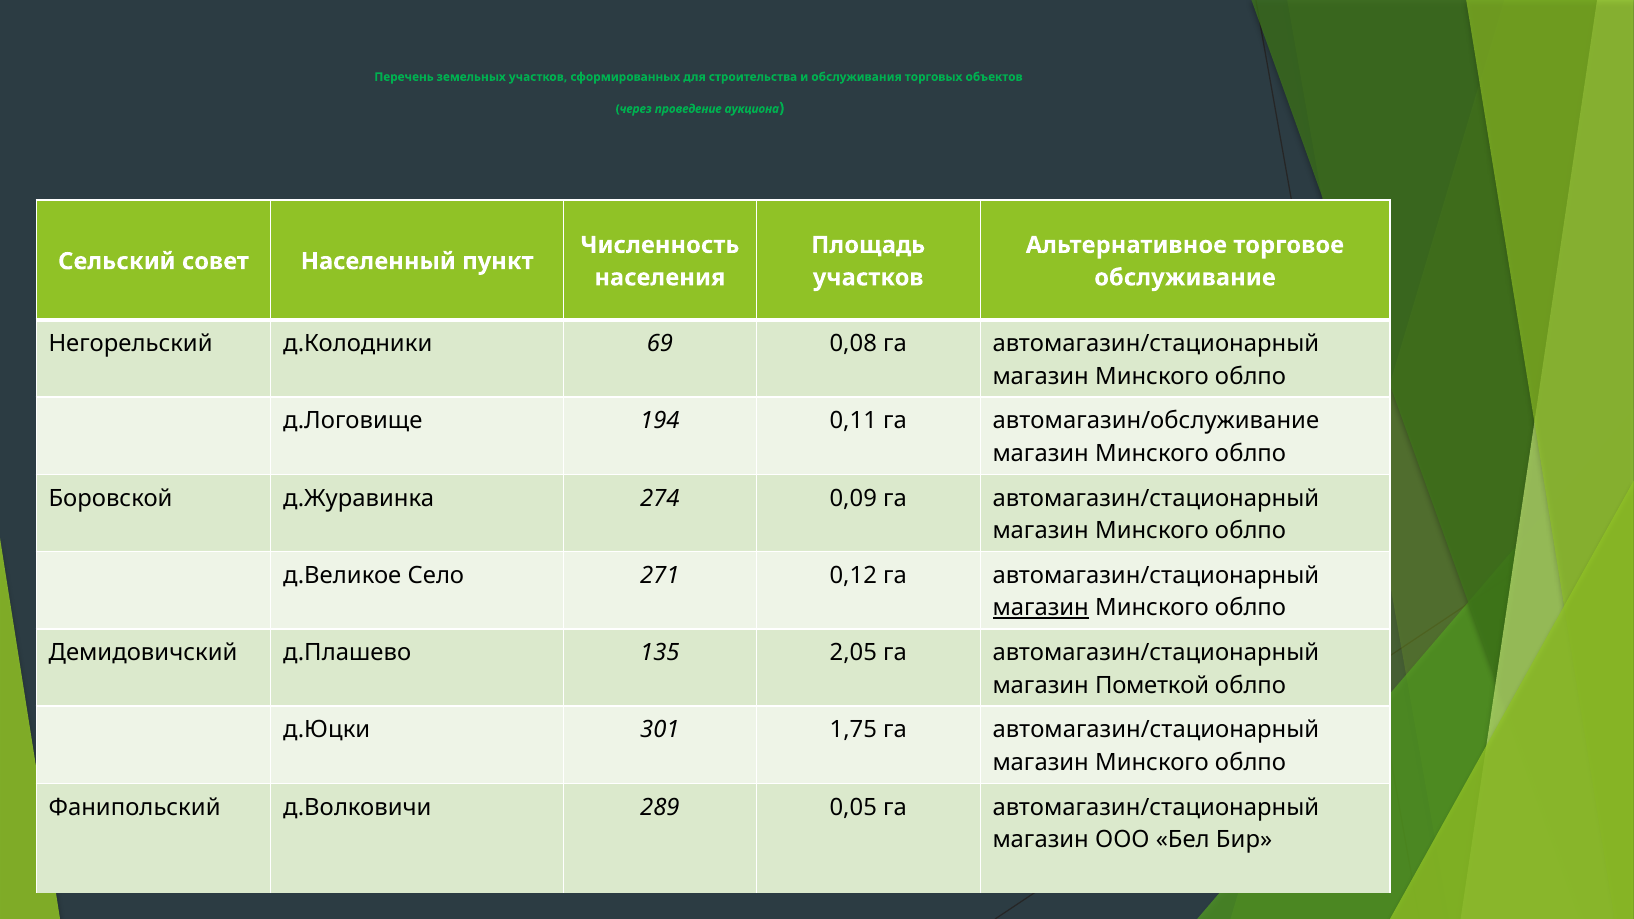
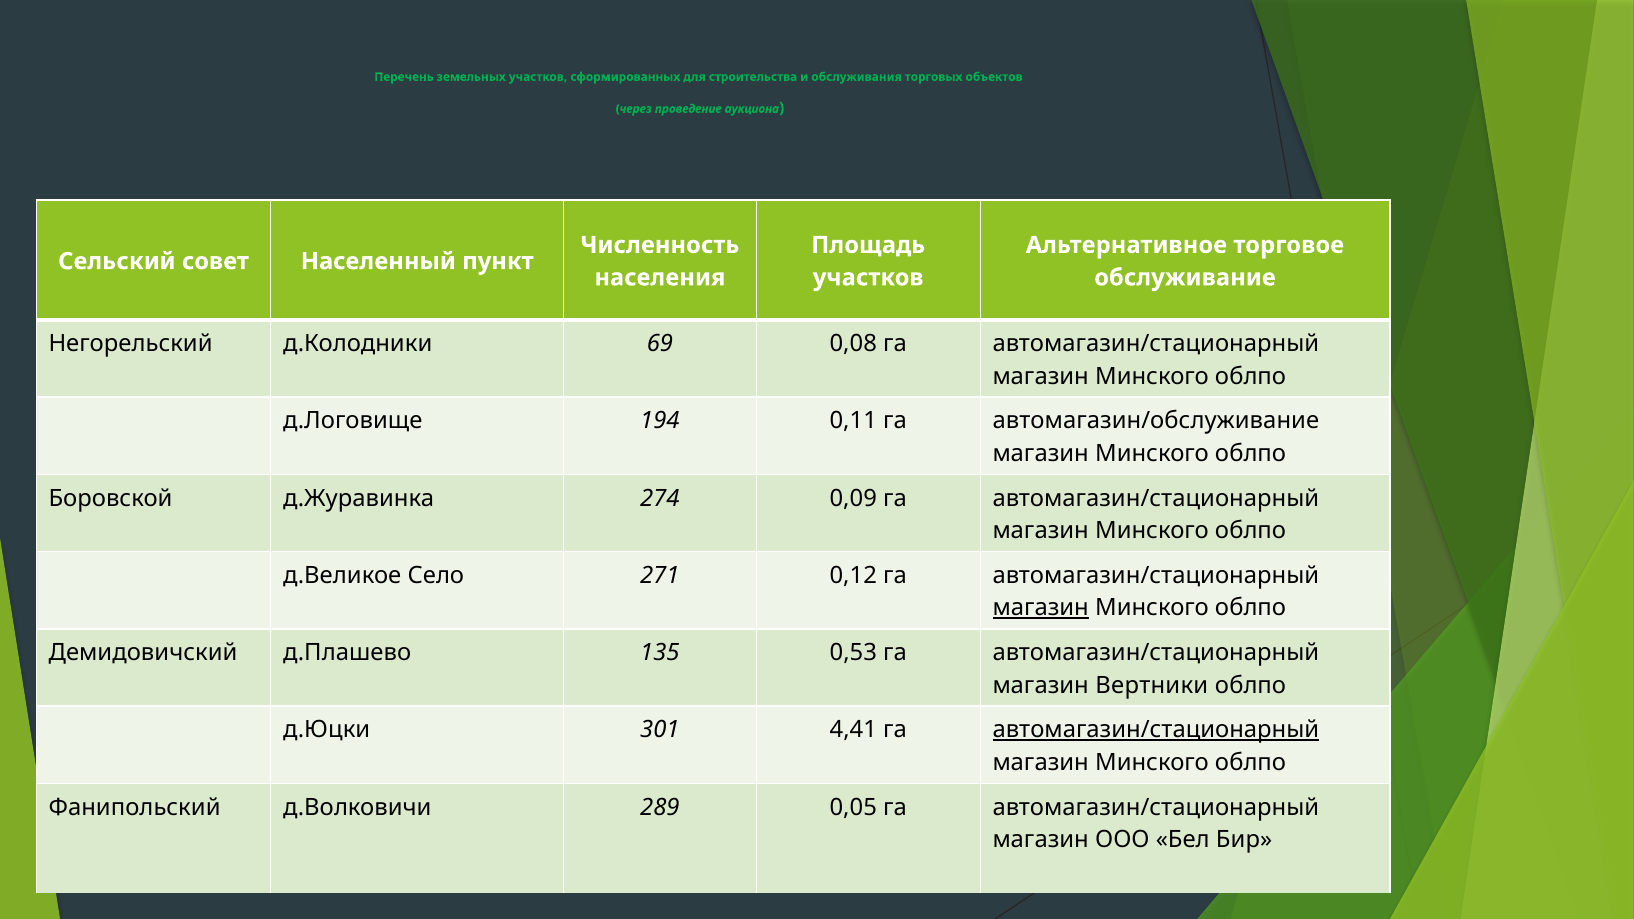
2,05: 2,05 -> 0,53
Пометкой: Пометкой -> Вертники
1,75: 1,75 -> 4,41
автомагазин/стационарный at (1156, 730) underline: none -> present
